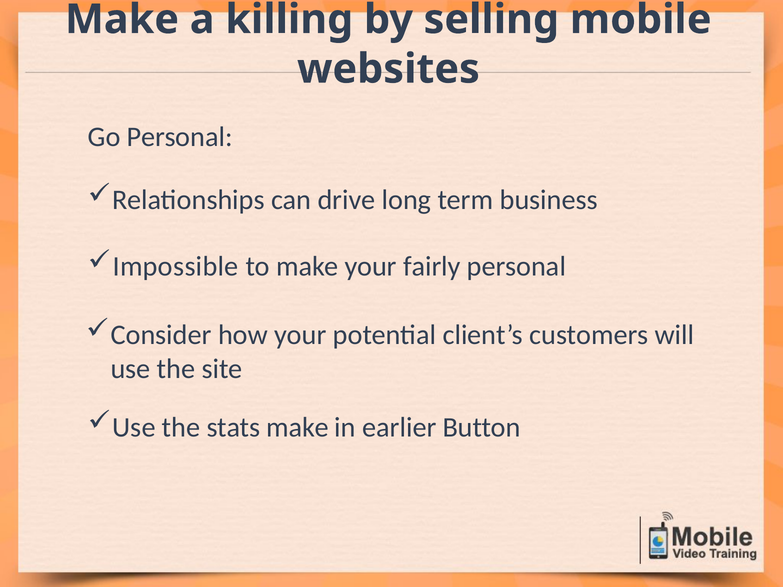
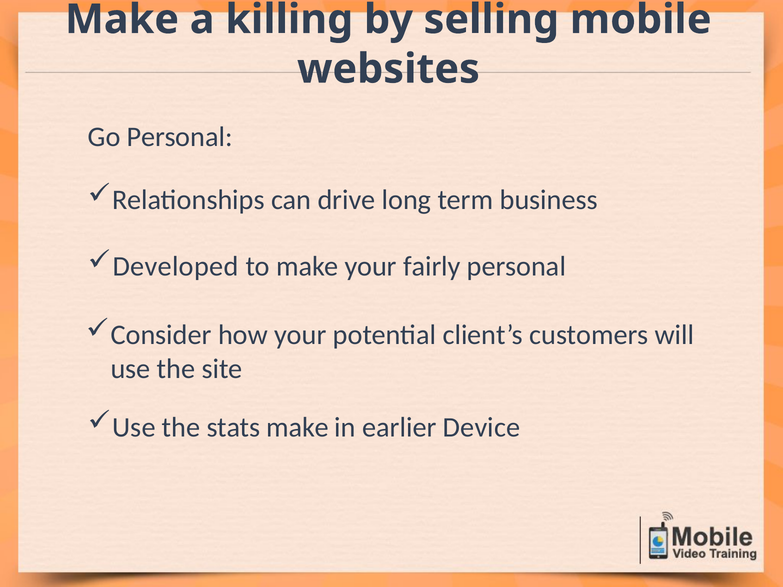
Impossible: Impossible -> Developed
Button: Button -> Device
